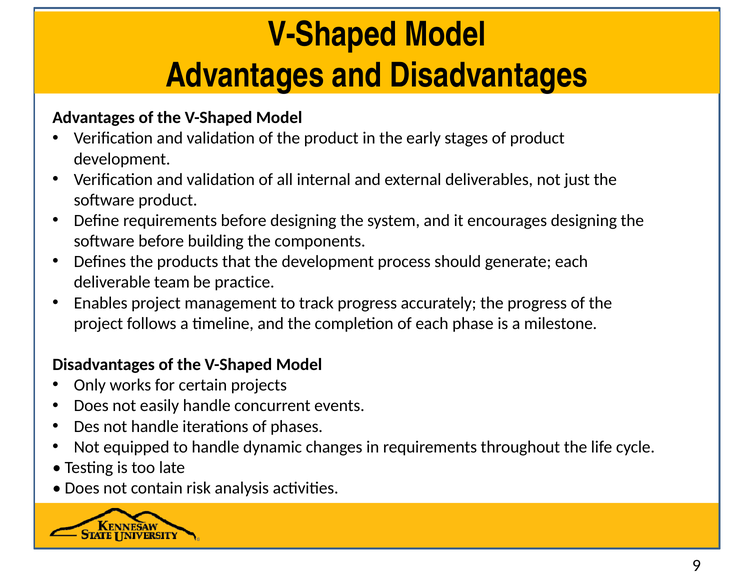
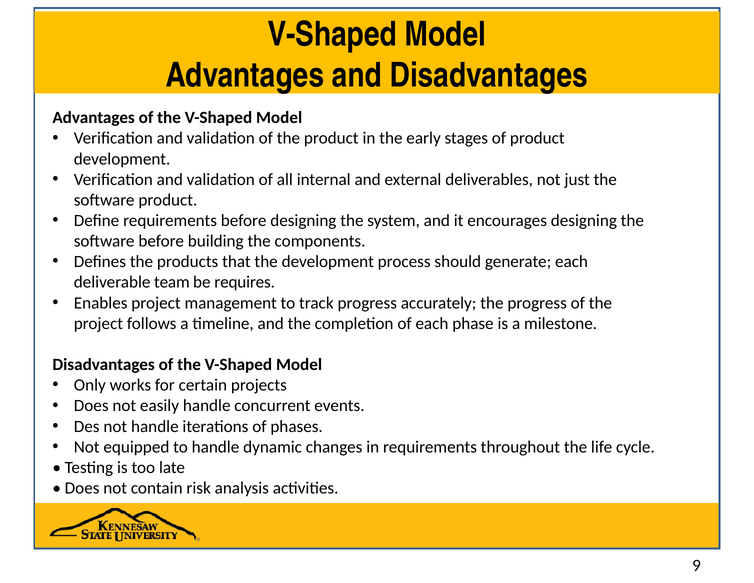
practice: practice -> requires
